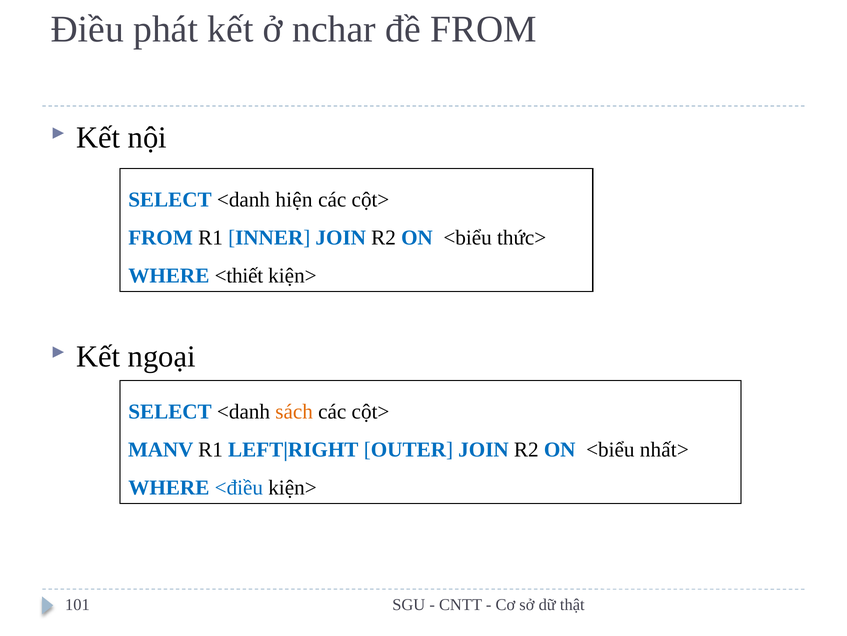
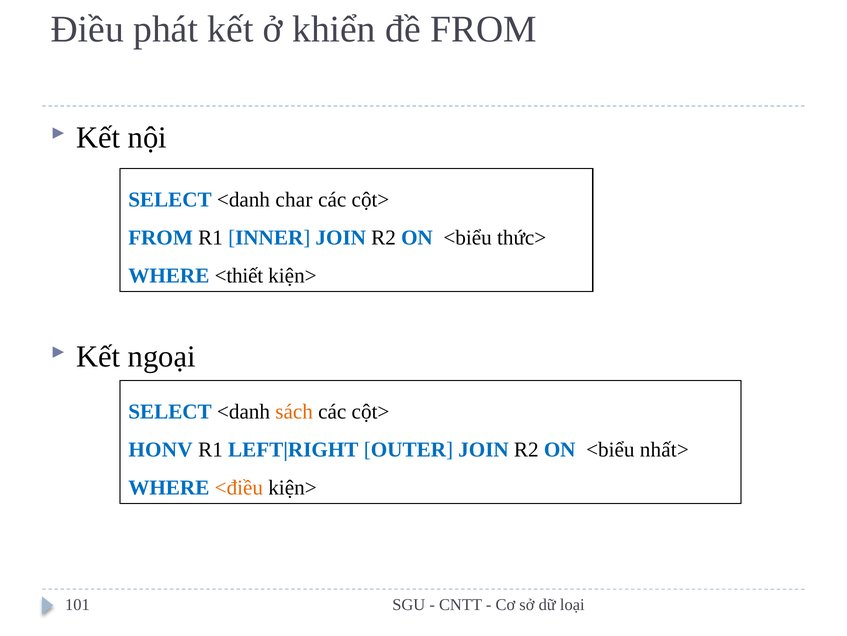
nchar: nchar -> khiển
hiện: hiện -> char
MANV: MANV -> HONV
<điều colour: blue -> orange
thật: thật -> loại
